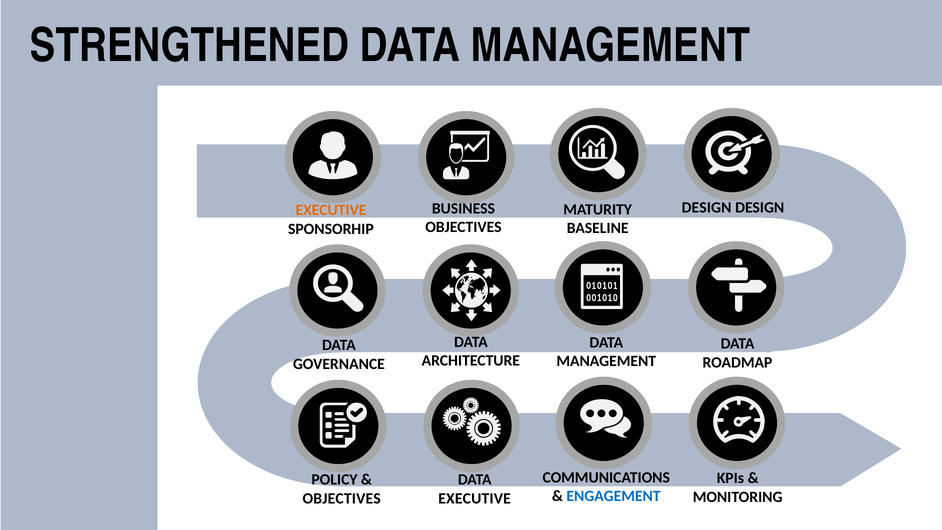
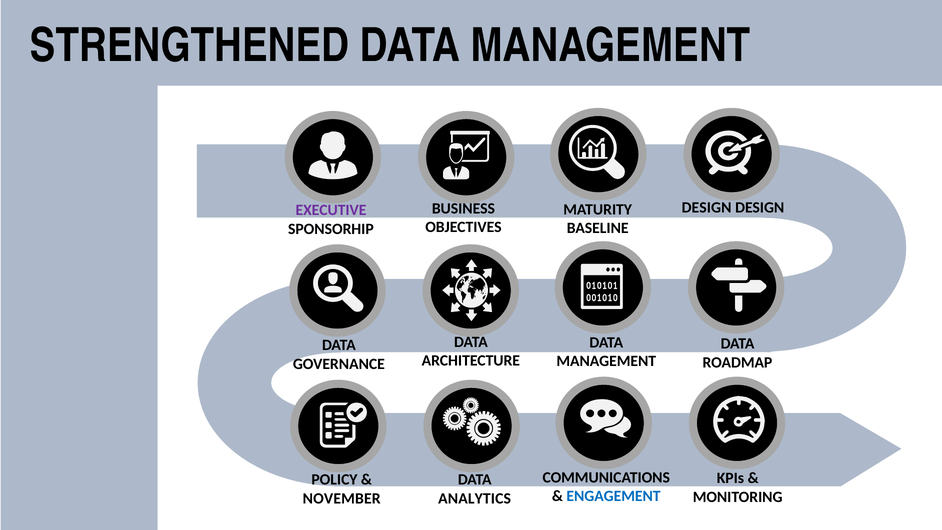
EXECUTIVE at (331, 210) colour: orange -> purple
OBJECTIVES at (342, 498): OBJECTIVES -> NOVEMBER
EXECUTIVE at (475, 498): EXECUTIVE -> ANALYTICS
